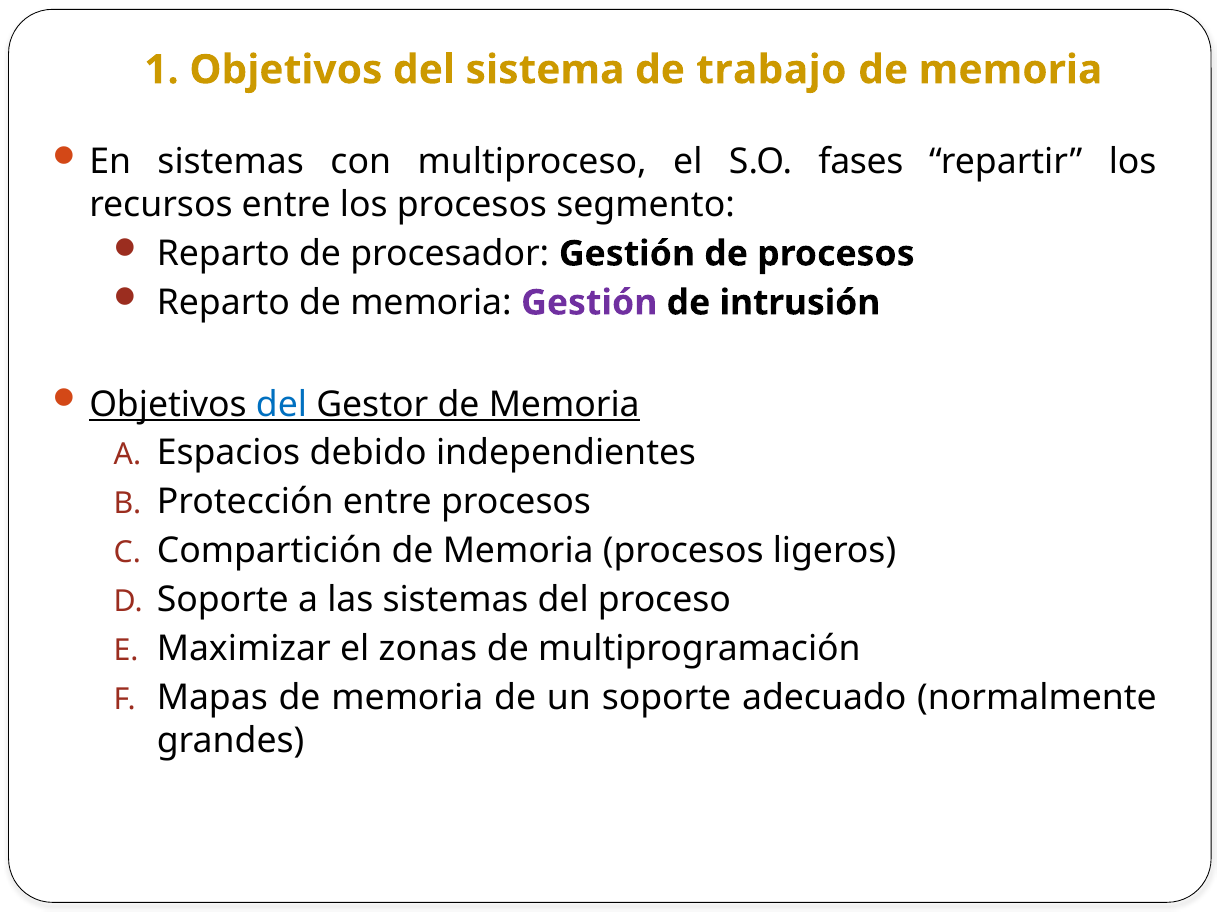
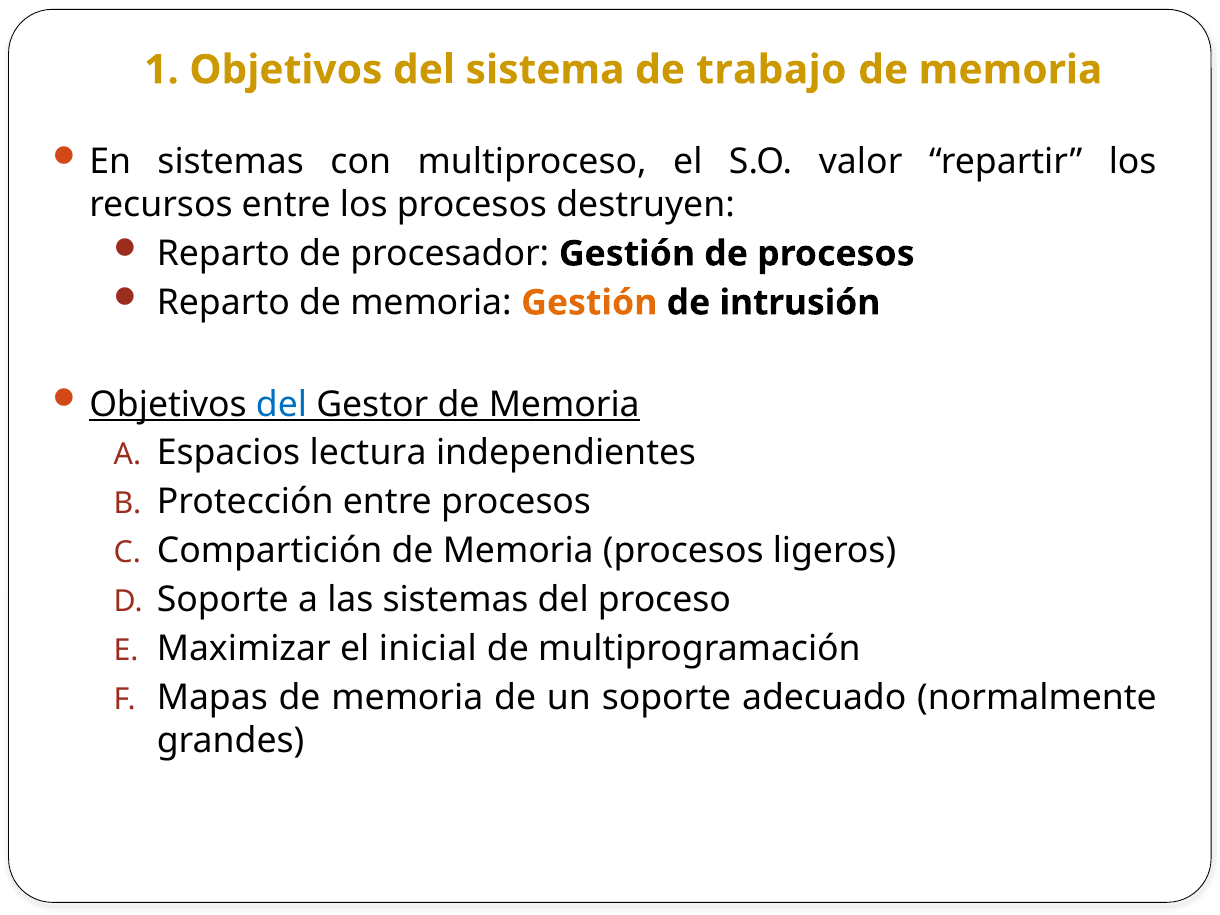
fases: fases -> valor
segmento: segmento -> destruyen
Gestión at (589, 303) colour: purple -> orange
debido: debido -> lectura
zonas: zonas -> inicial
